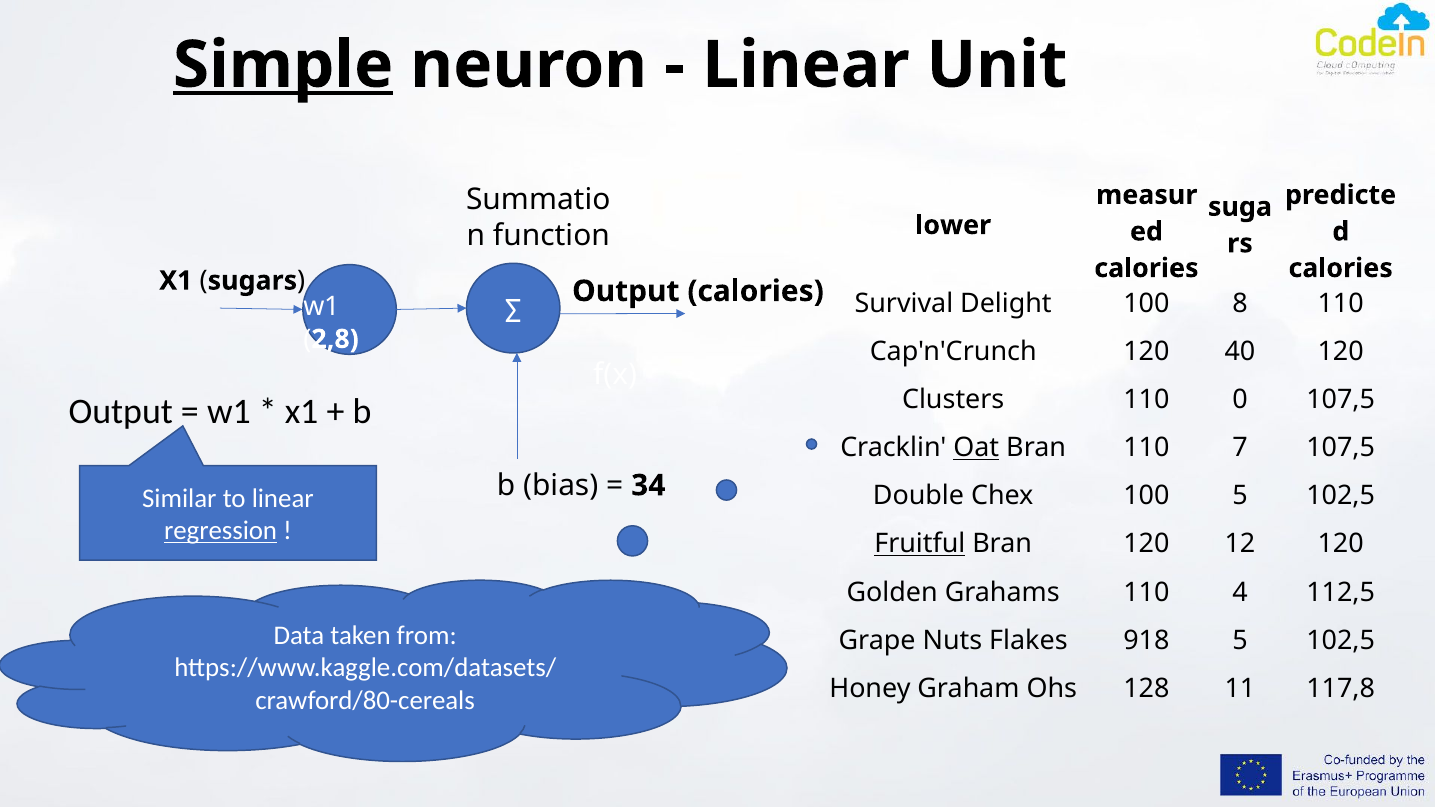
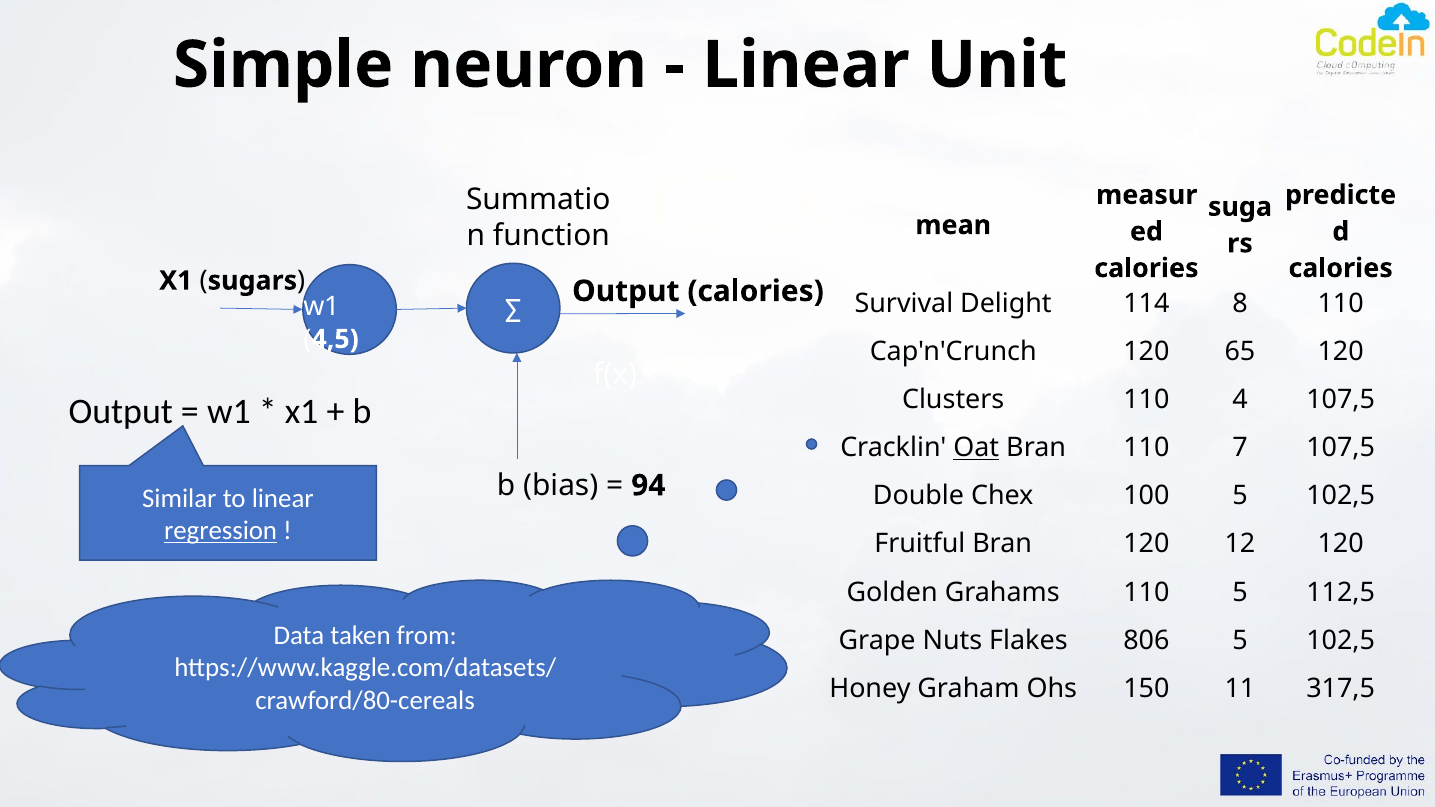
Simple underline: present -> none
lower: lower -> mean
Delight 100: 100 -> 114
2,8: 2,8 -> 4,5
40: 40 -> 65
0: 0 -> 4
34: 34 -> 94
Fruitful underline: present -> none
110 4: 4 -> 5
918: 918 -> 806
128: 128 -> 150
117,8: 117,8 -> 317,5
